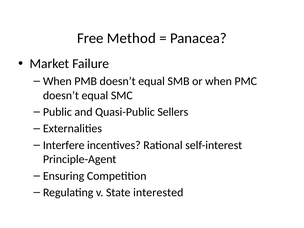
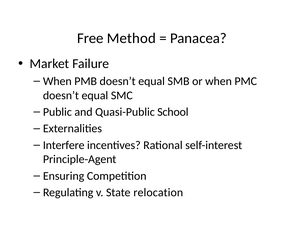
Sellers: Sellers -> School
interested: interested -> relocation
